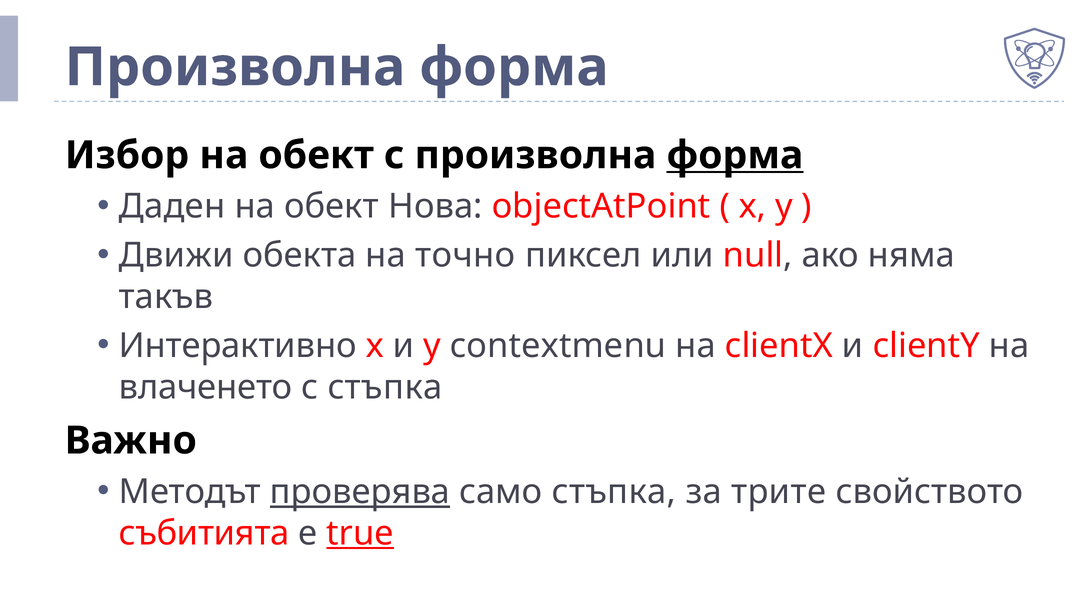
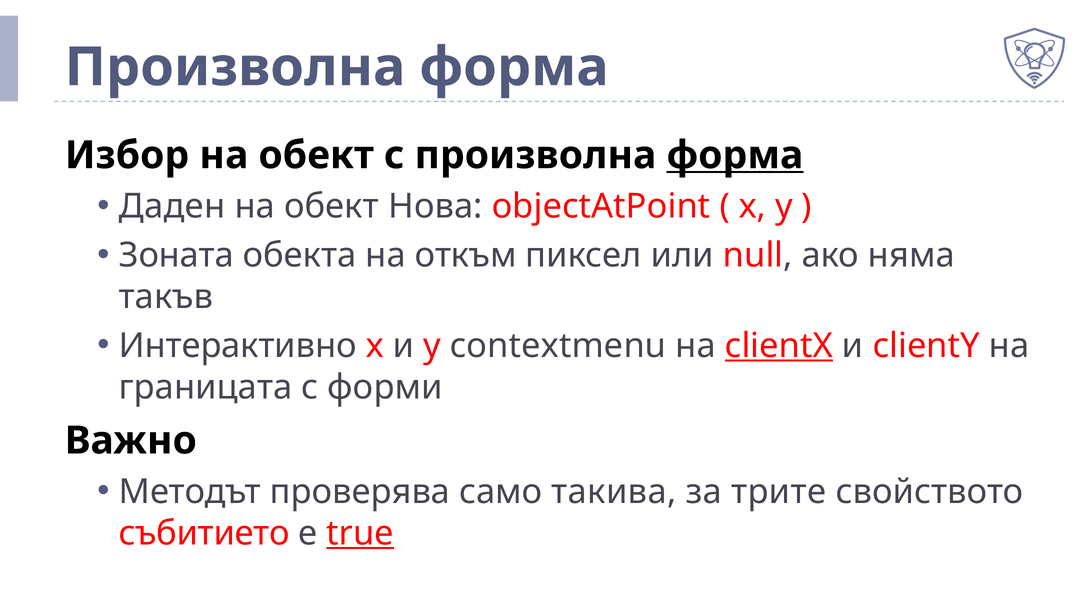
Движи: Движи -> Зоната
точно: точно -> откъм
clientX underline: none -> present
влаченето: влаченето -> границата
с стъпка: стъпка -> форми
проверява underline: present -> none
само стъпка: стъпка -> такива
събитията: събитията -> събитието
